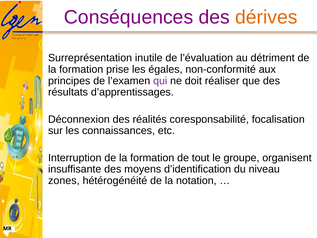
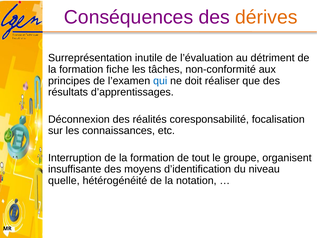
prise: prise -> fiche
égales: égales -> tâches
qui colour: purple -> blue
zones: zones -> quelle
